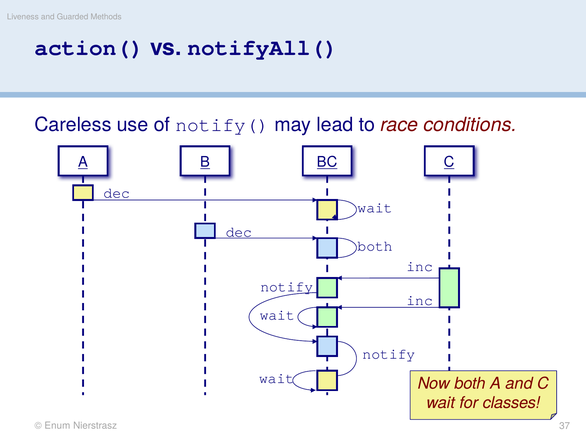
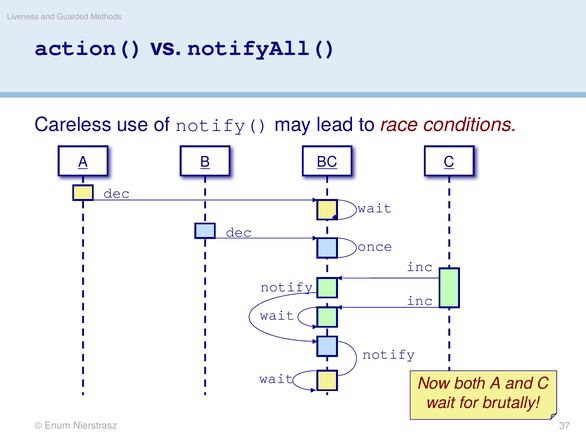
both at (375, 246): both -> once
classes: classes -> brutally
